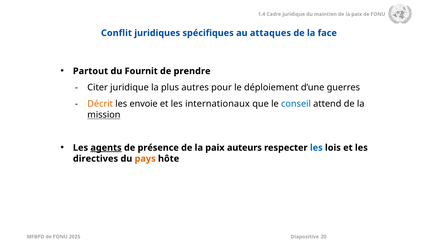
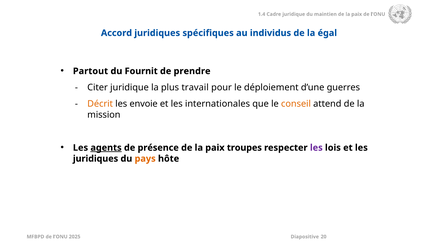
Conflit: Conflit -> Accord
attaques: attaques -> individus
face: face -> égal
autres: autres -> travail
internationaux: internationaux -> internationales
conseil colour: blue -> orange
mission underline: present -> none
auteurs: auteurs -> troupes
les at (316, 148) colour: blue -> purple
directives at (96, 159): directives -> juridiques
